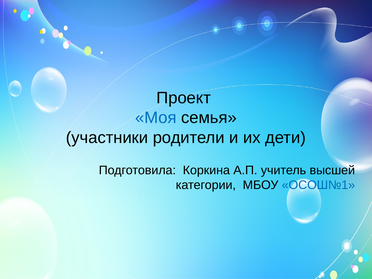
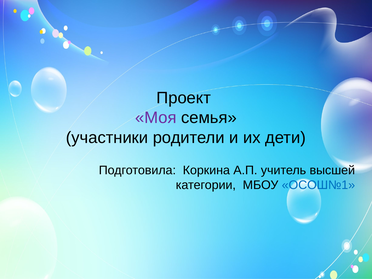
Моя colour: blue -> purple
